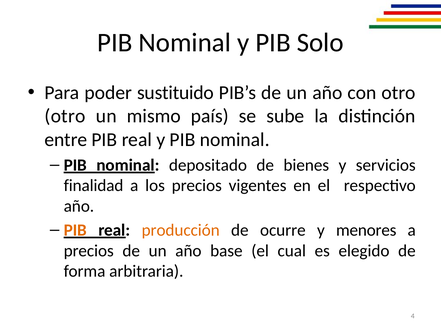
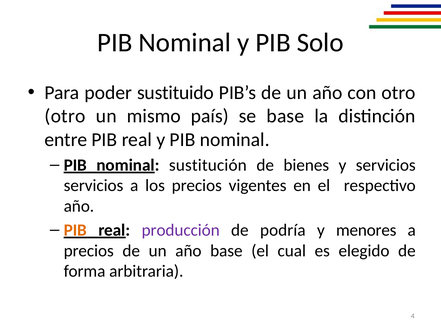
se sube: sube -> base
depositado: depositado -> sustitución
finalidad at (94, 185): finalidad -> servicios
producción colour: orange -> purple
ocurre: ocurre -> podría
